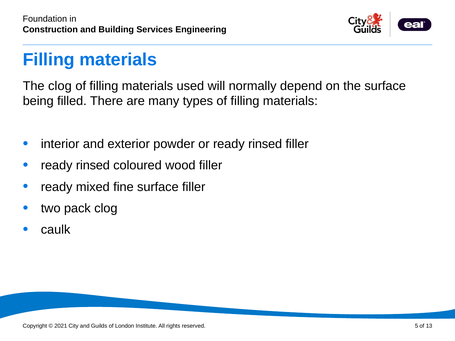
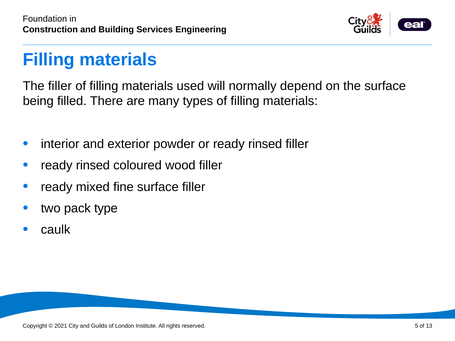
The clog: clog -> filler
pack clog: clog -> type
